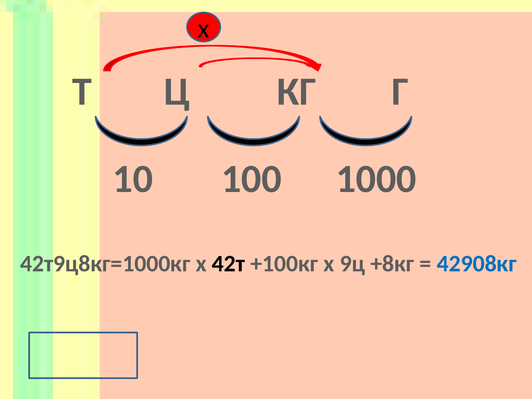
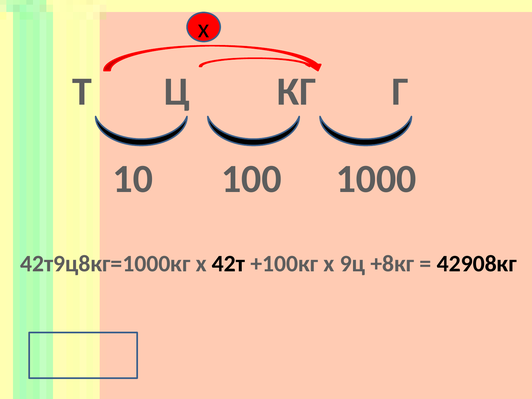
42908кг colour: blue -> black
